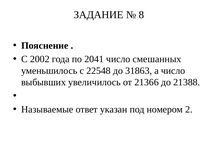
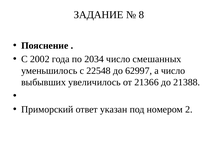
2041: 2041 -> 2034
31863: 31863 -> 62997
Называемые: Называемые -> Приморский
